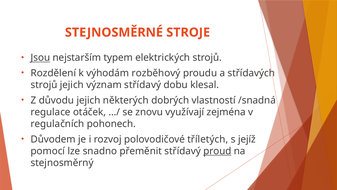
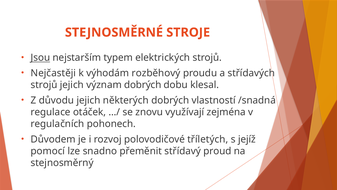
Rozdělení: Rozdělení -> Nejčastěji
význam střídavý: střídavý -> dobrých
proud underline: present -> none
